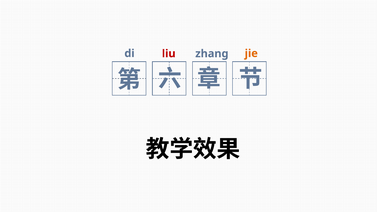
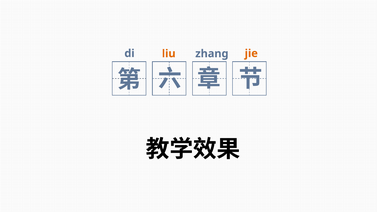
liu colour: red -> orange
